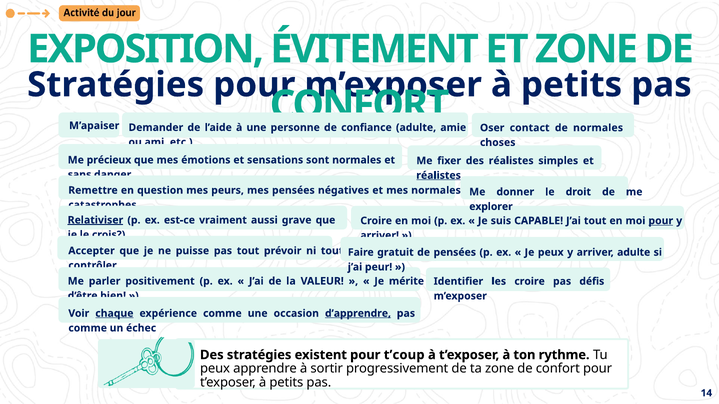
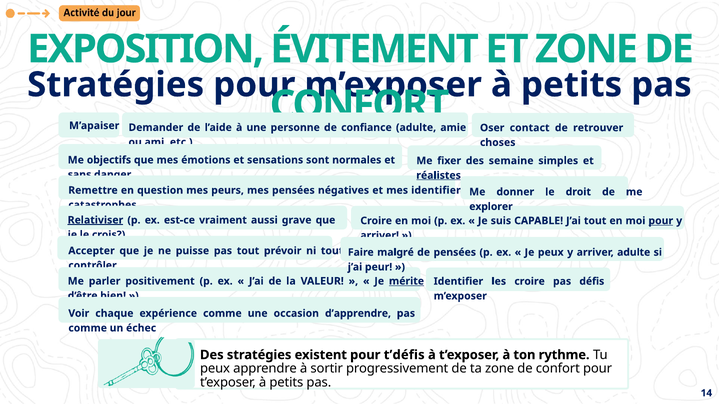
de normales: normales -> retrouver
précieux: précieux -> objectifs
des réalistes: réalistes -> semaine
mes normales: normales -> identifier
gratuit: gratuit -> malgré
mérite underline: none -> present
chaque underline: present -> none
d’apprendre underline: present -> none
t’coup: t’coup -> t’défis
